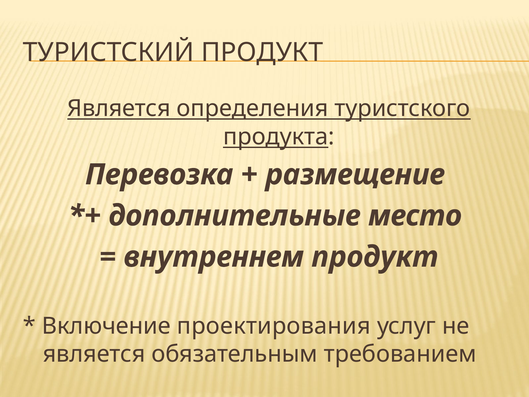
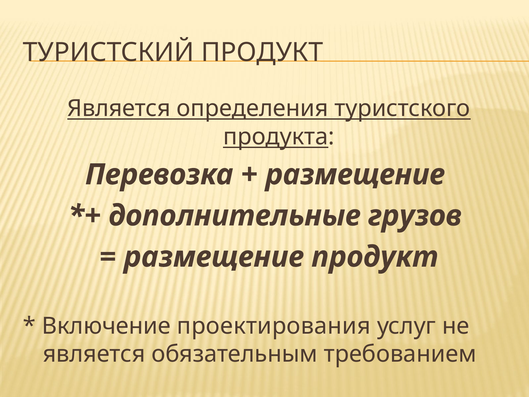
место: место -> грузов
внутреннем at (214, 257): внутреннем -> размещение
